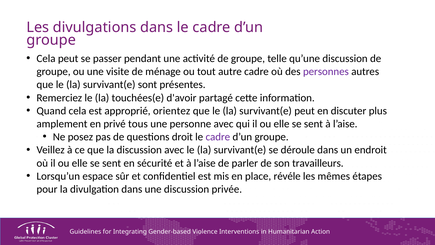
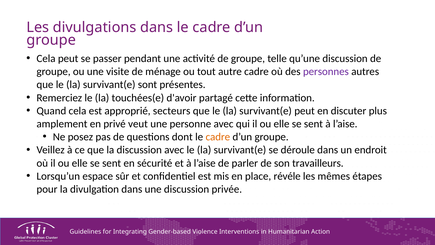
orientez: orientez -> secteurs
tous: tous -> veut
droit: droit -> dont
cadre at (218, 137) colour: purple -> orange
